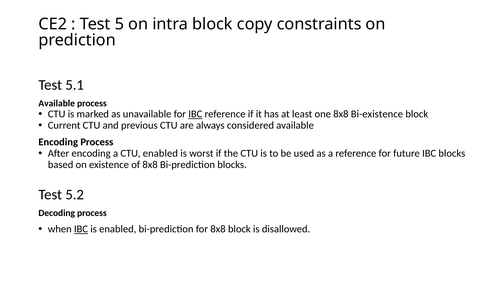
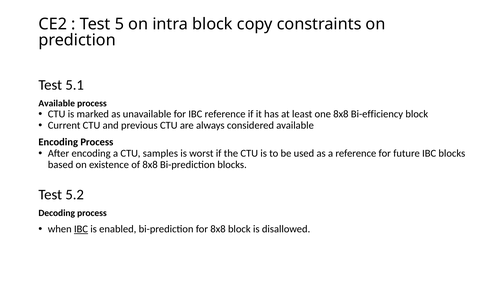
IBC at (195, 114) underline: present -> none
Bi-existence: Bi-existence -> Bi-efficiency
CTU enabled: enabled -> samples
